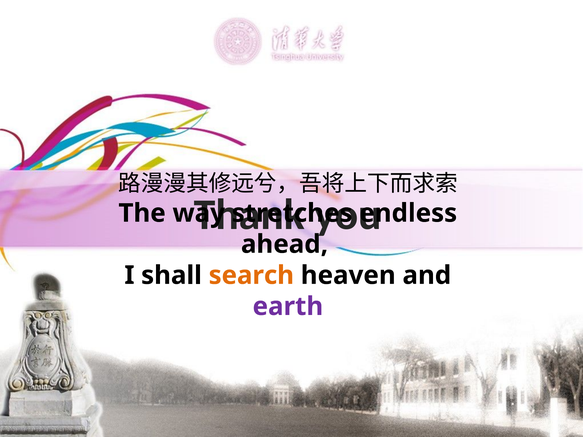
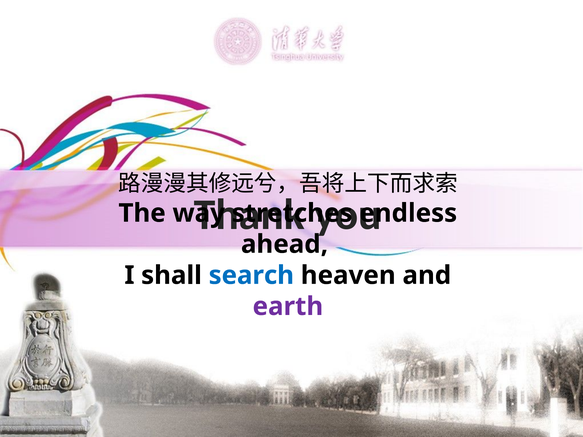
search colour: orange -> blue
